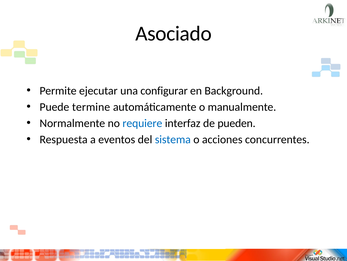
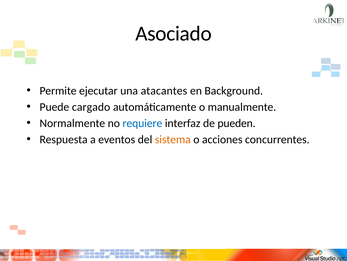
configurar: configurar -> atacantes
termine: termine -> cargado
sistema colour: blue -> orange
